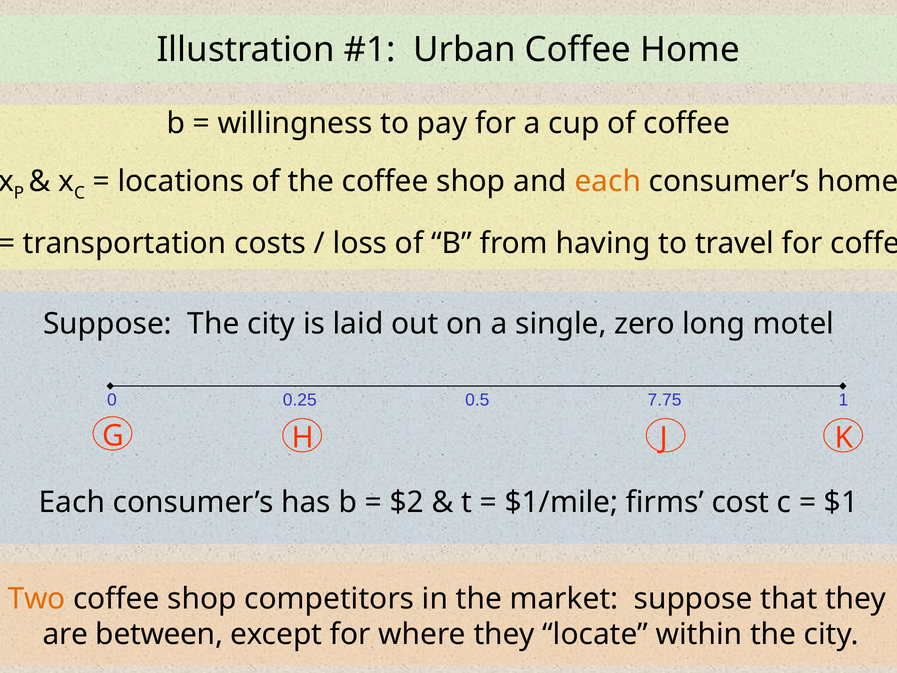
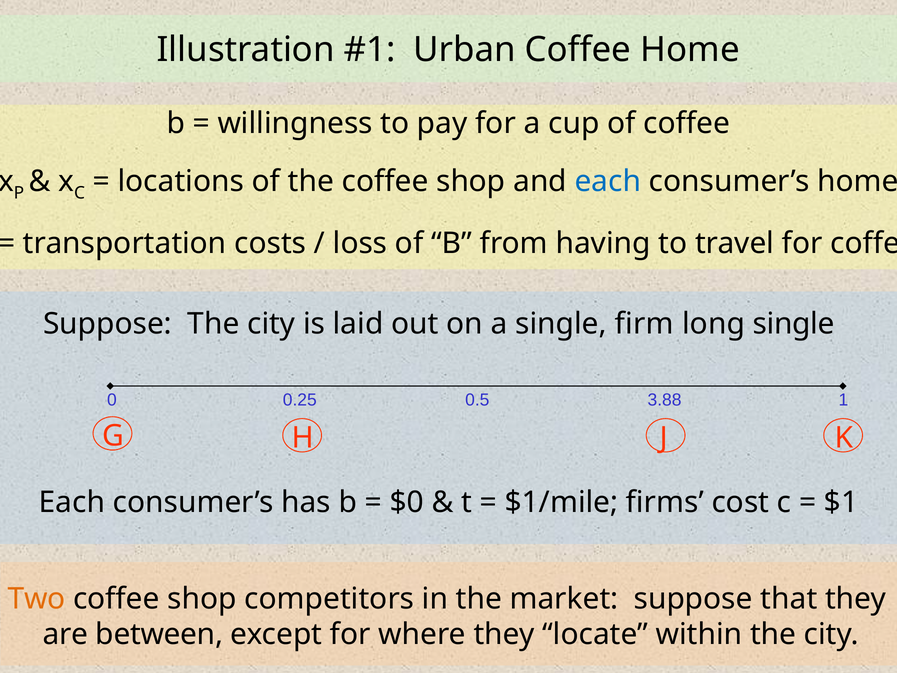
each at (608, 181) colour: orange -> blue
zero: zero -> firm
long motel: motel -> single
7.75: 7.75 -> 3.88
$2: $2 -> $0
